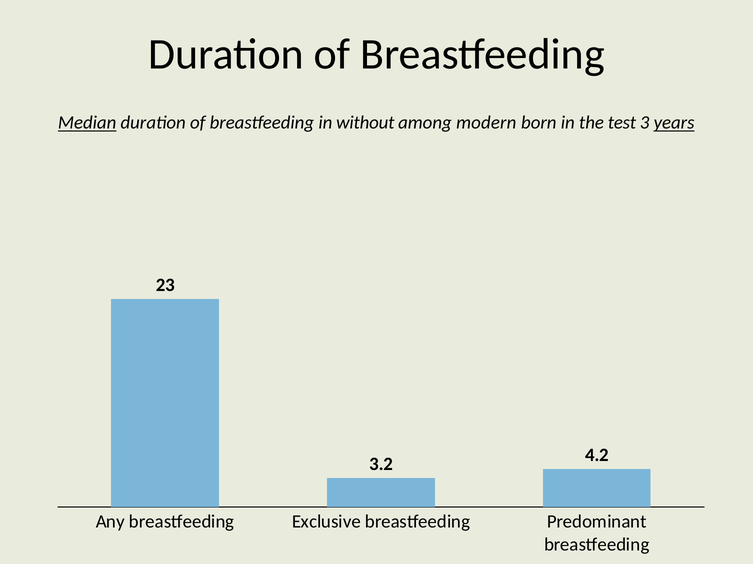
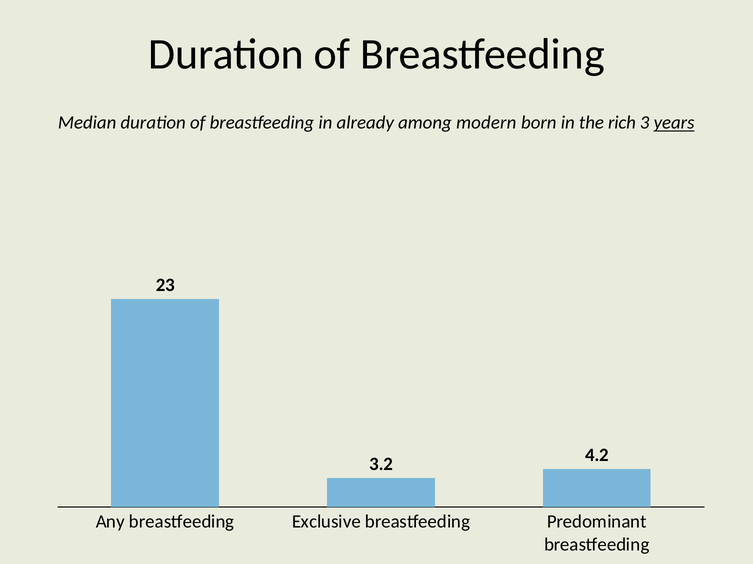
Median underline: present -> none
without: without -> already
test: test -> rich
